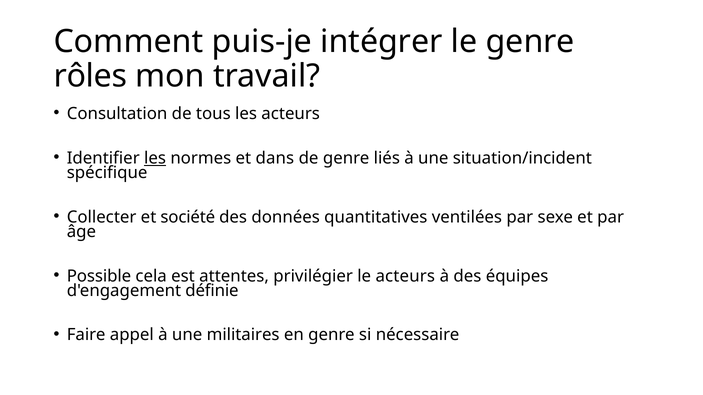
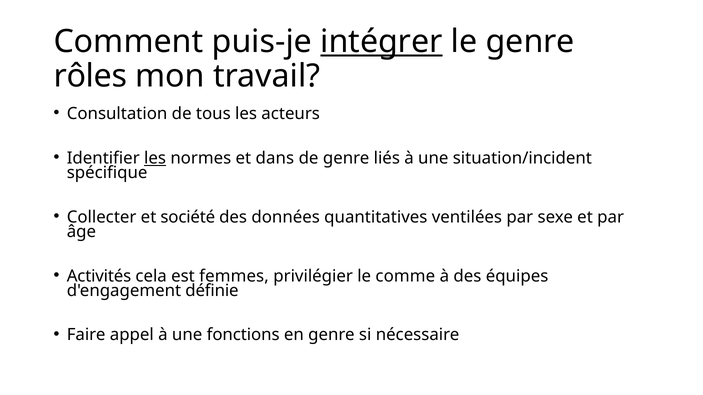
intégrer underline: none -> present
Possible: Possible -> Activités
attentes: attentes -> femmes
le acteurs: acteurs -> comme
militaires: militaires -> fonctions
